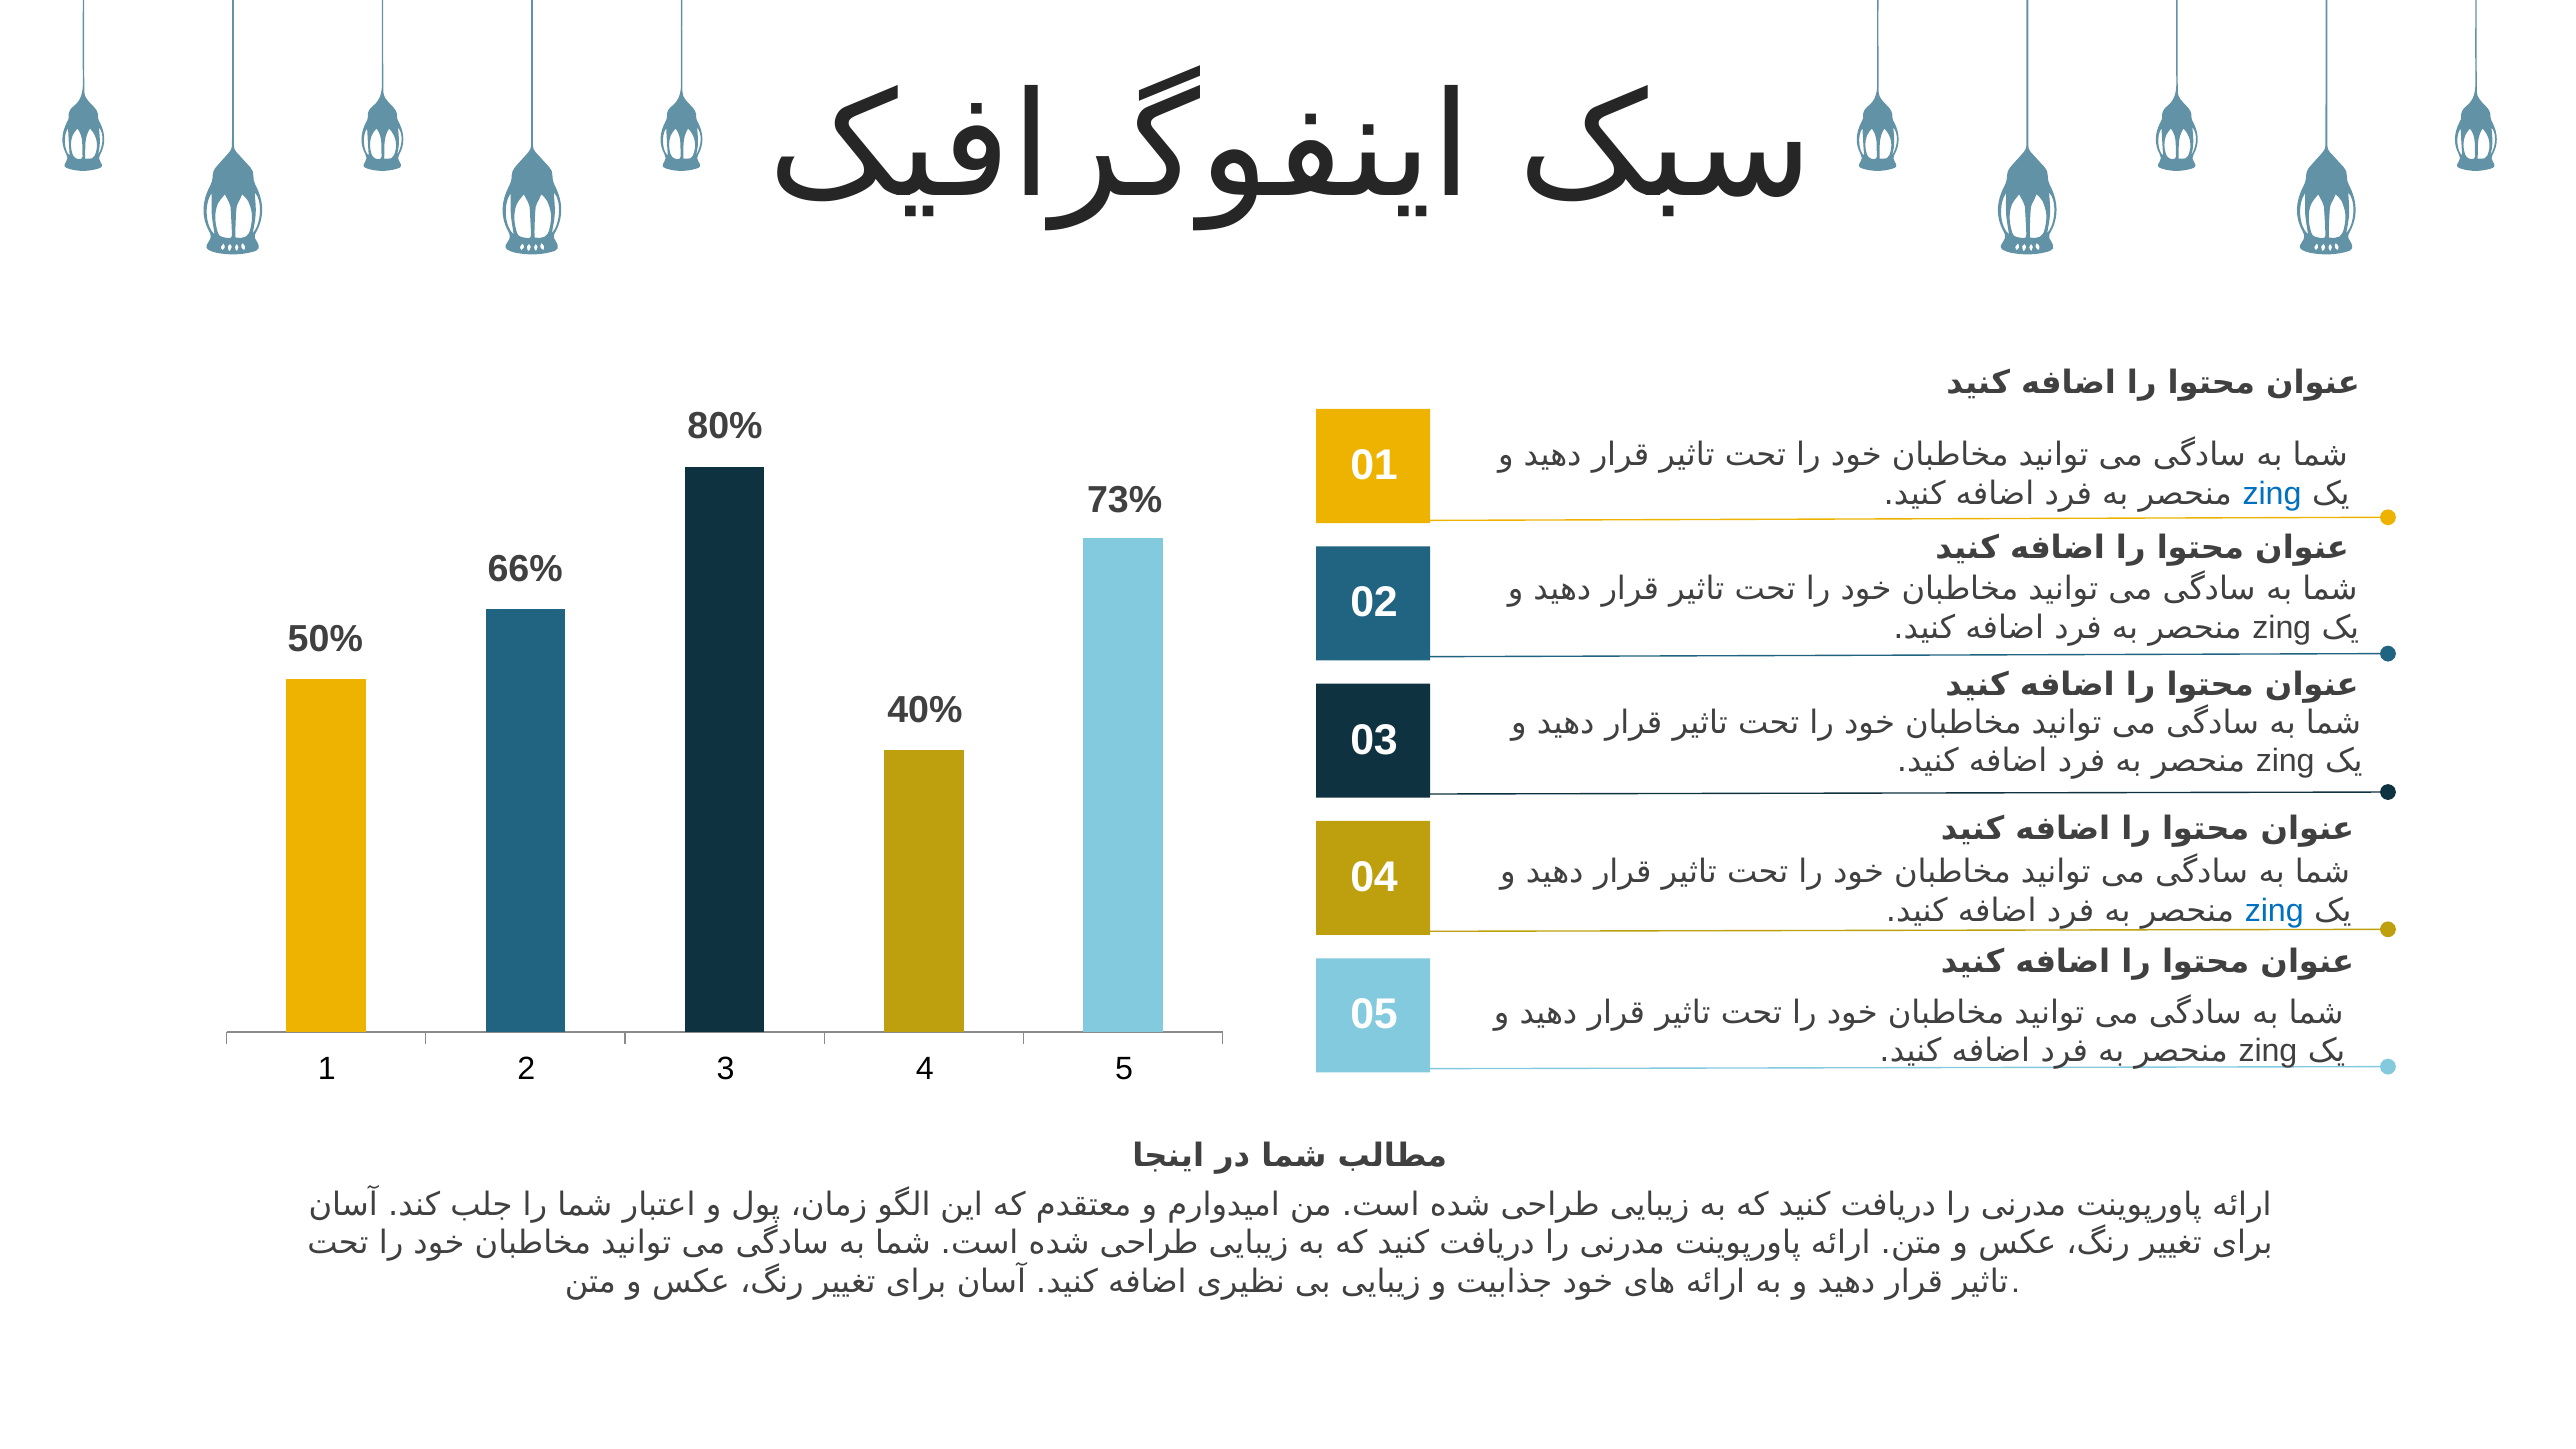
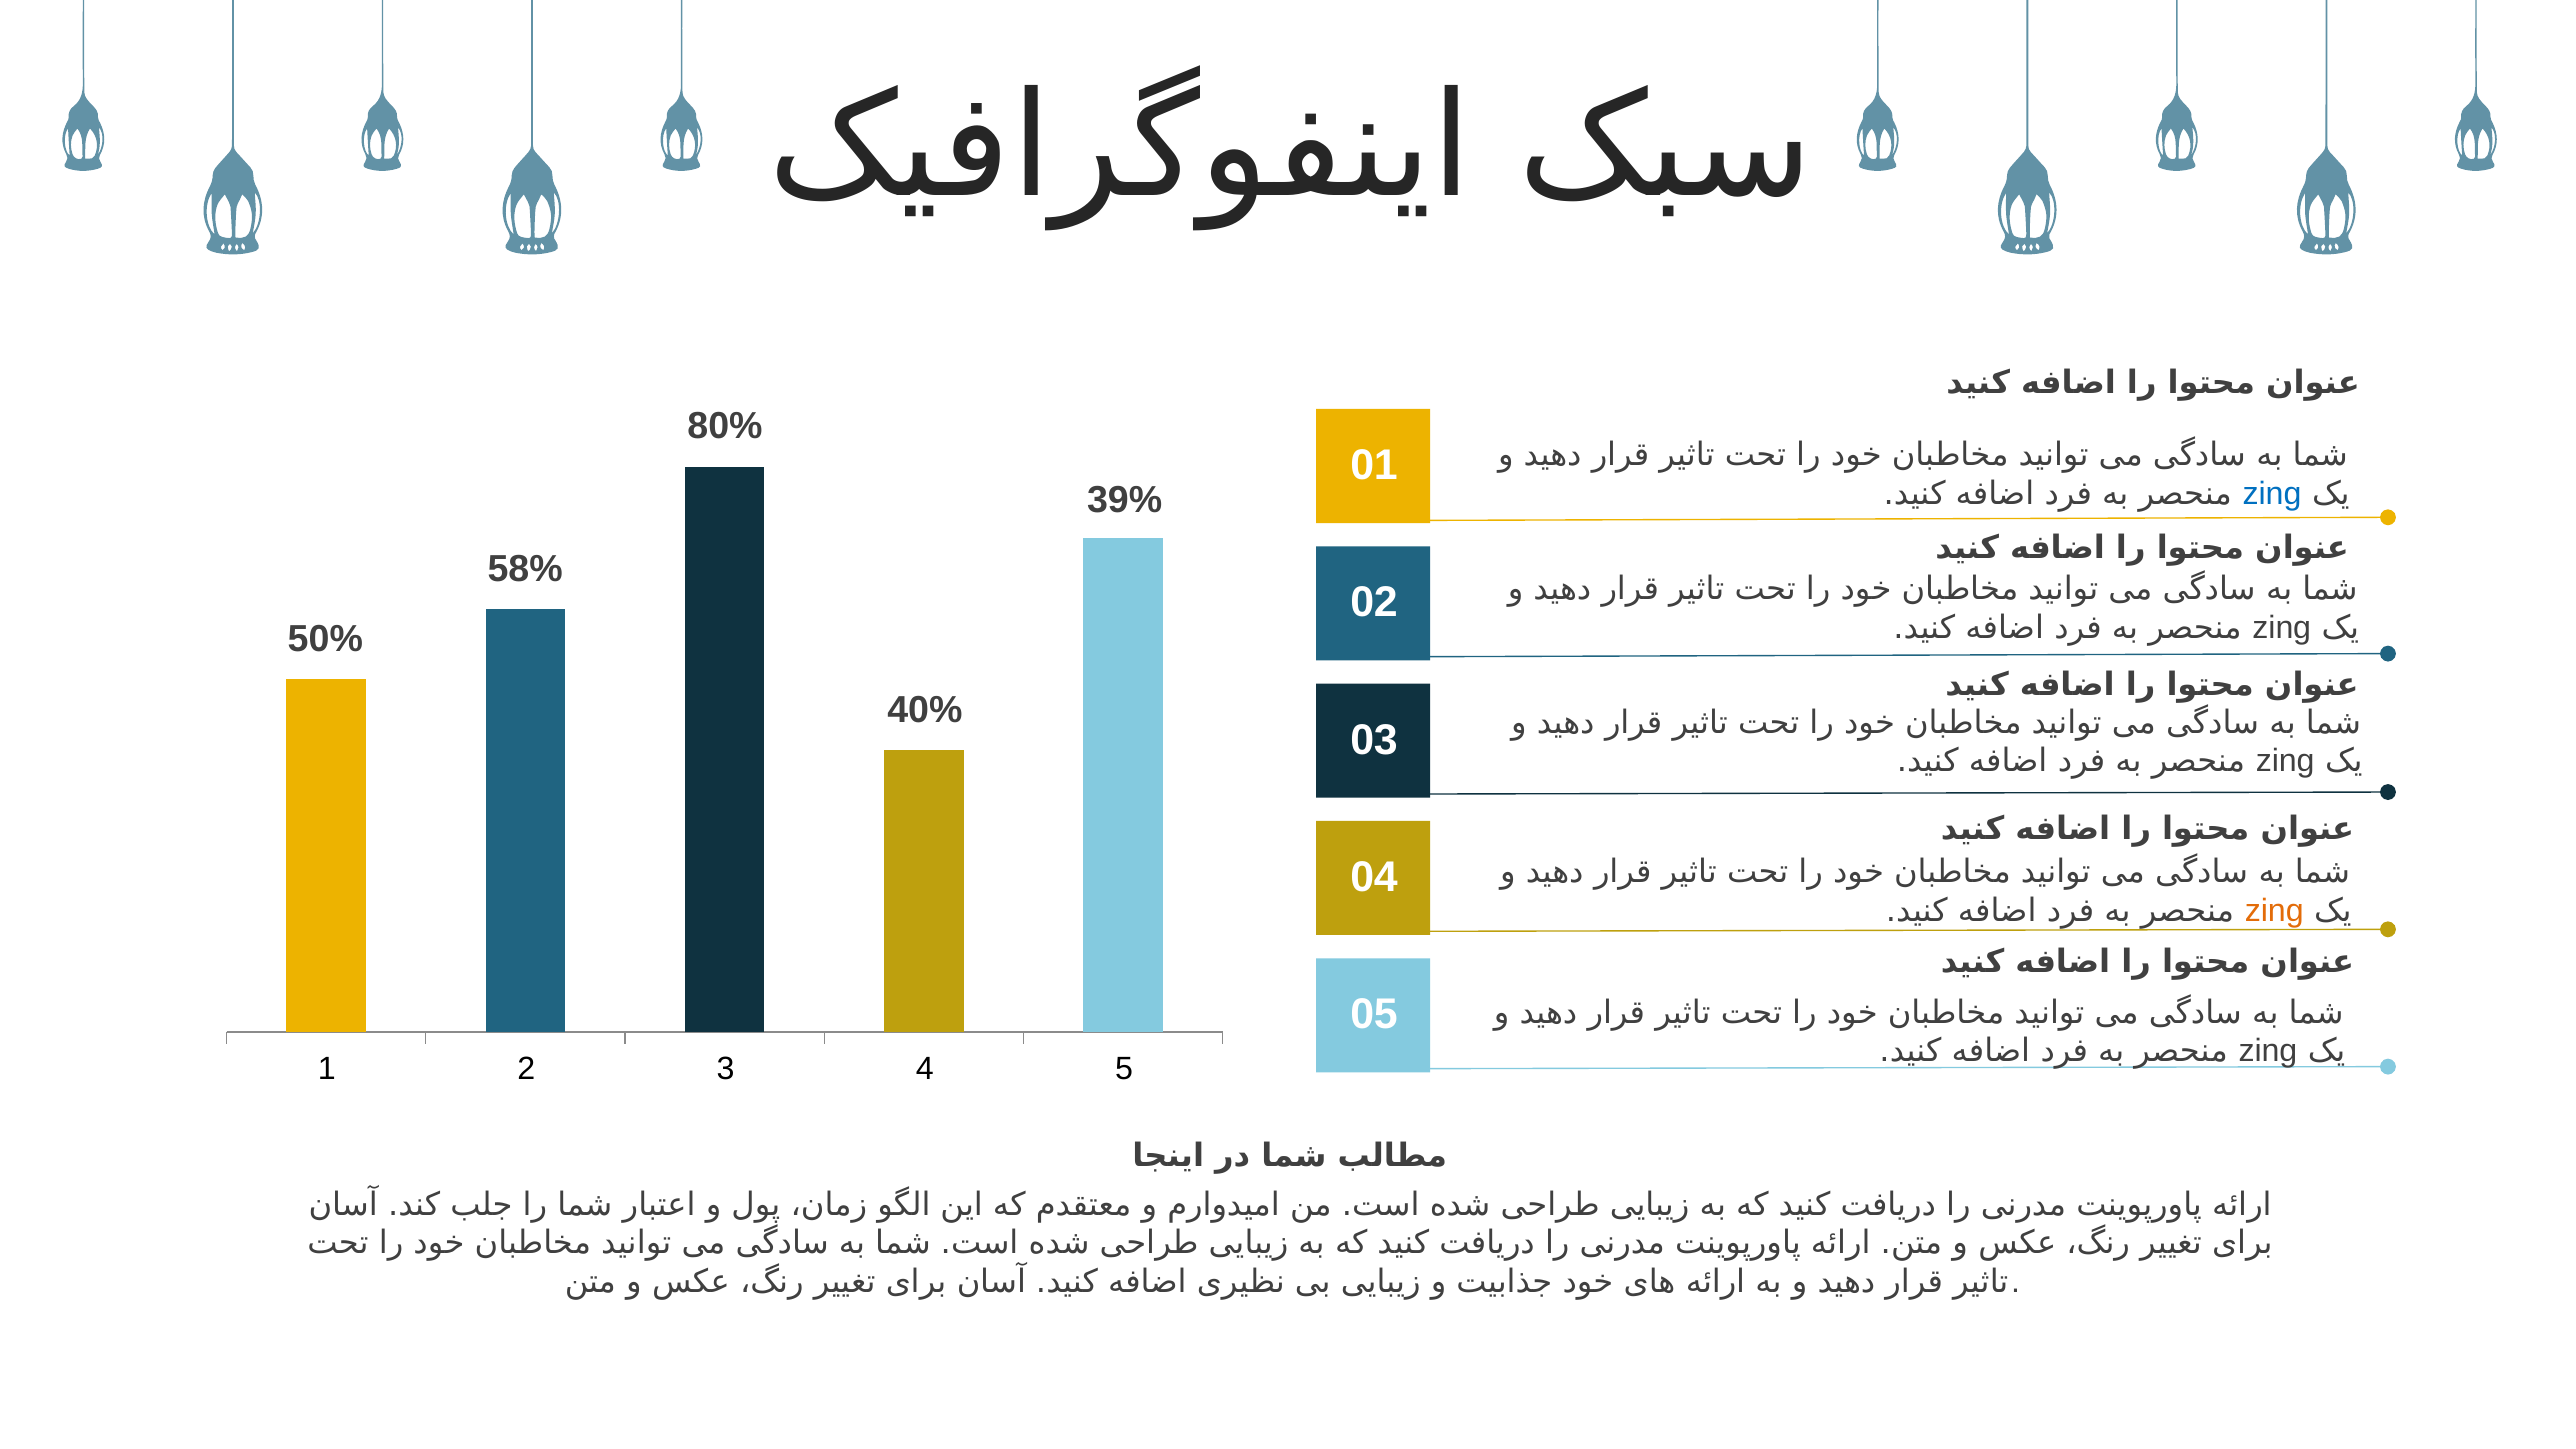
73%: 73% -> 39%
66%: 66% -> 58%
zing at (2274, 911) colour: blue -> orange
